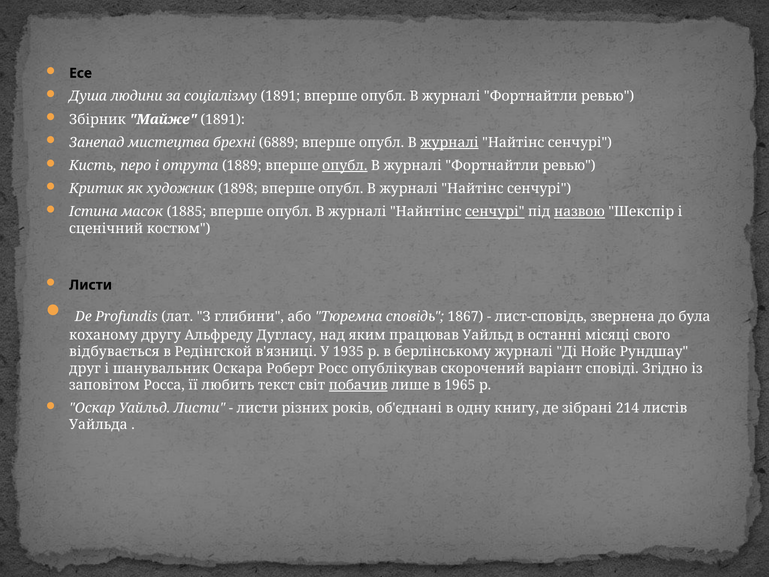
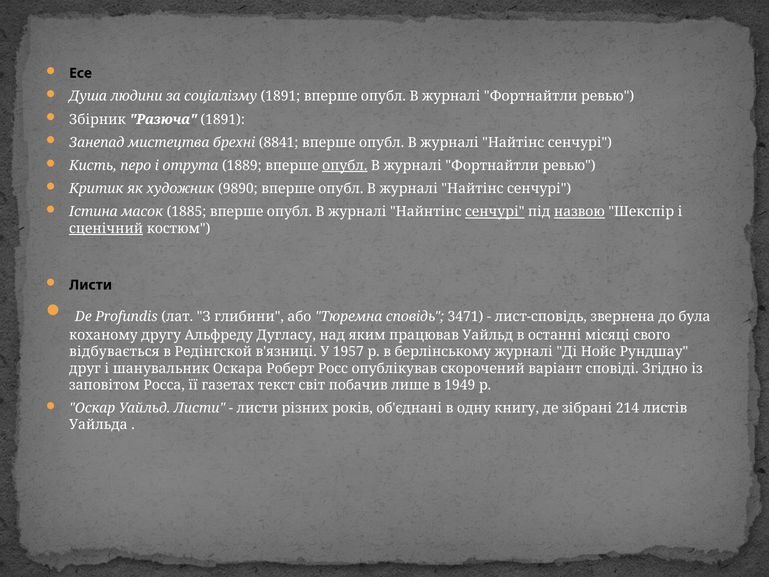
Майже: Майже -> Разюча
6889: 6889 -> 8841
журналі at (450, 142) underline: present -> none
1898: 1898 -> 9890
сценічний underline: none -> present
1867: 1867 -> 3471
1935: 1935 -> 1957
любить: любить -> газетах
побачив underline: present -> none
1965: 1965 -> 1949
